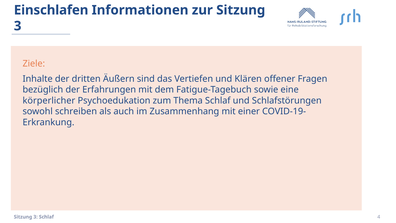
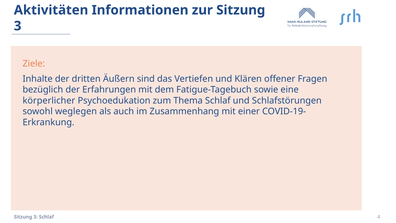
Einschlafen: Einschlafen -> Aktivitäten
schreiben: schreiben -> weglegen
